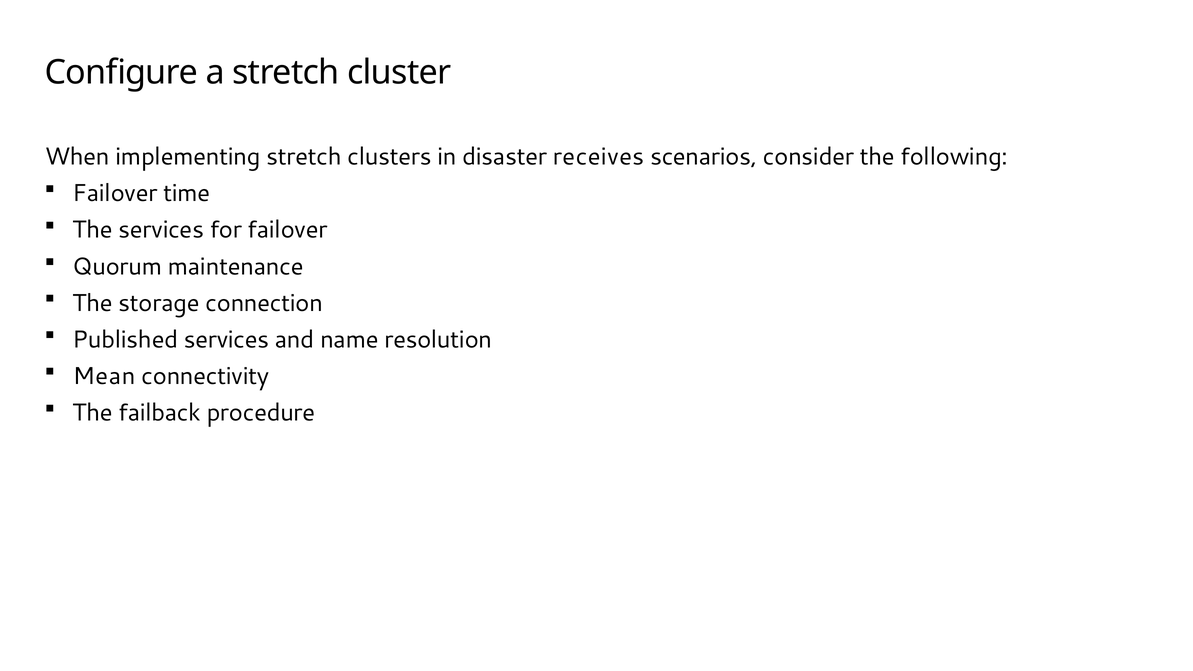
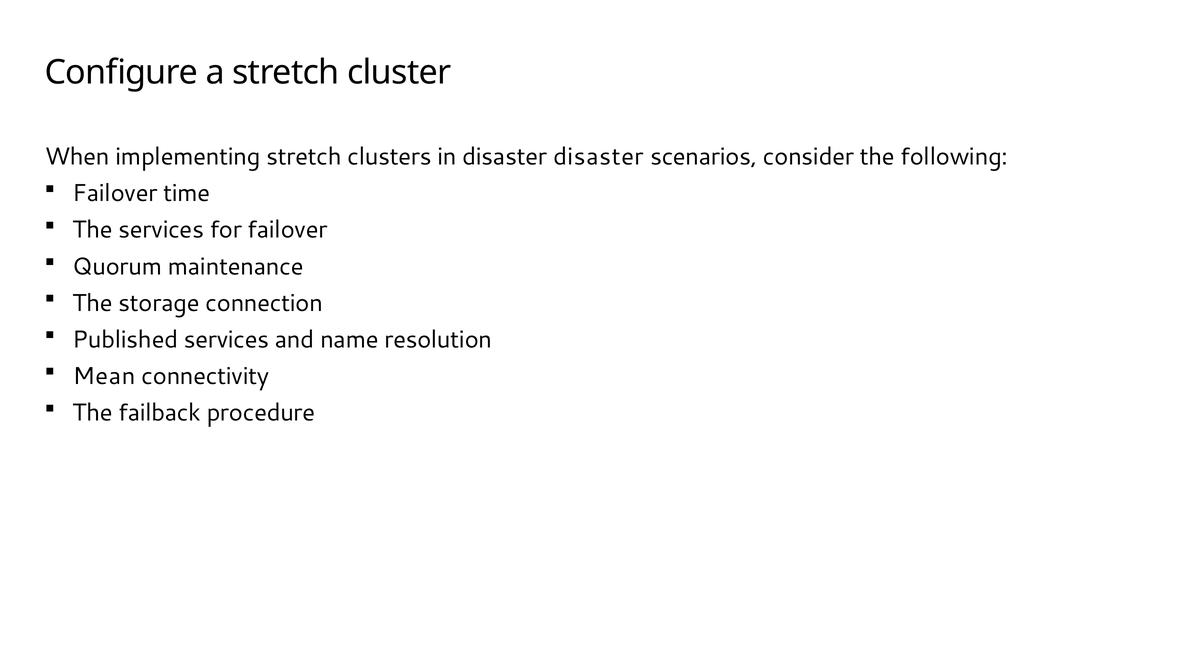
disaster receives: receives -> disaster
